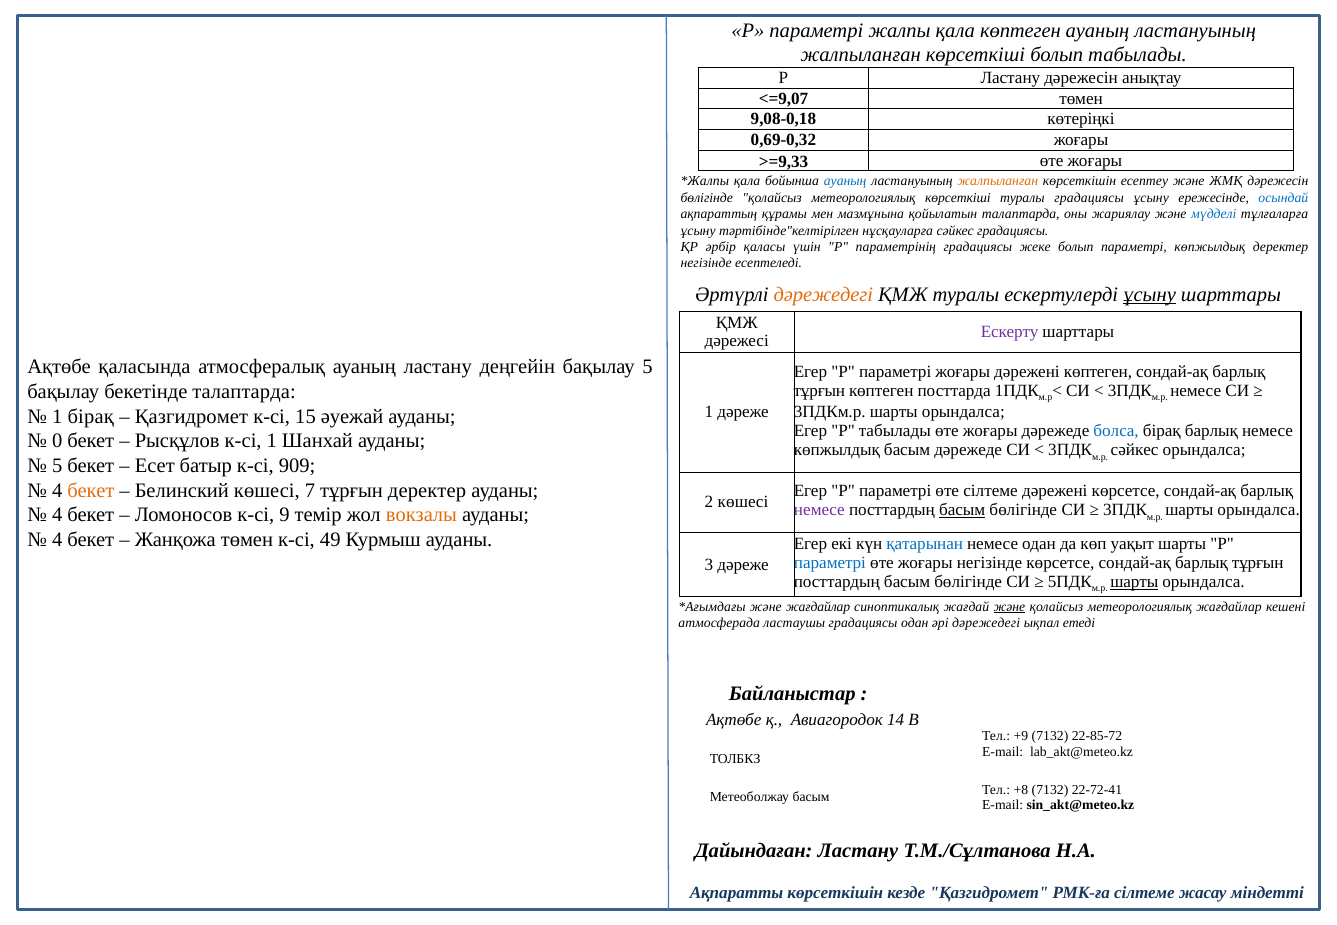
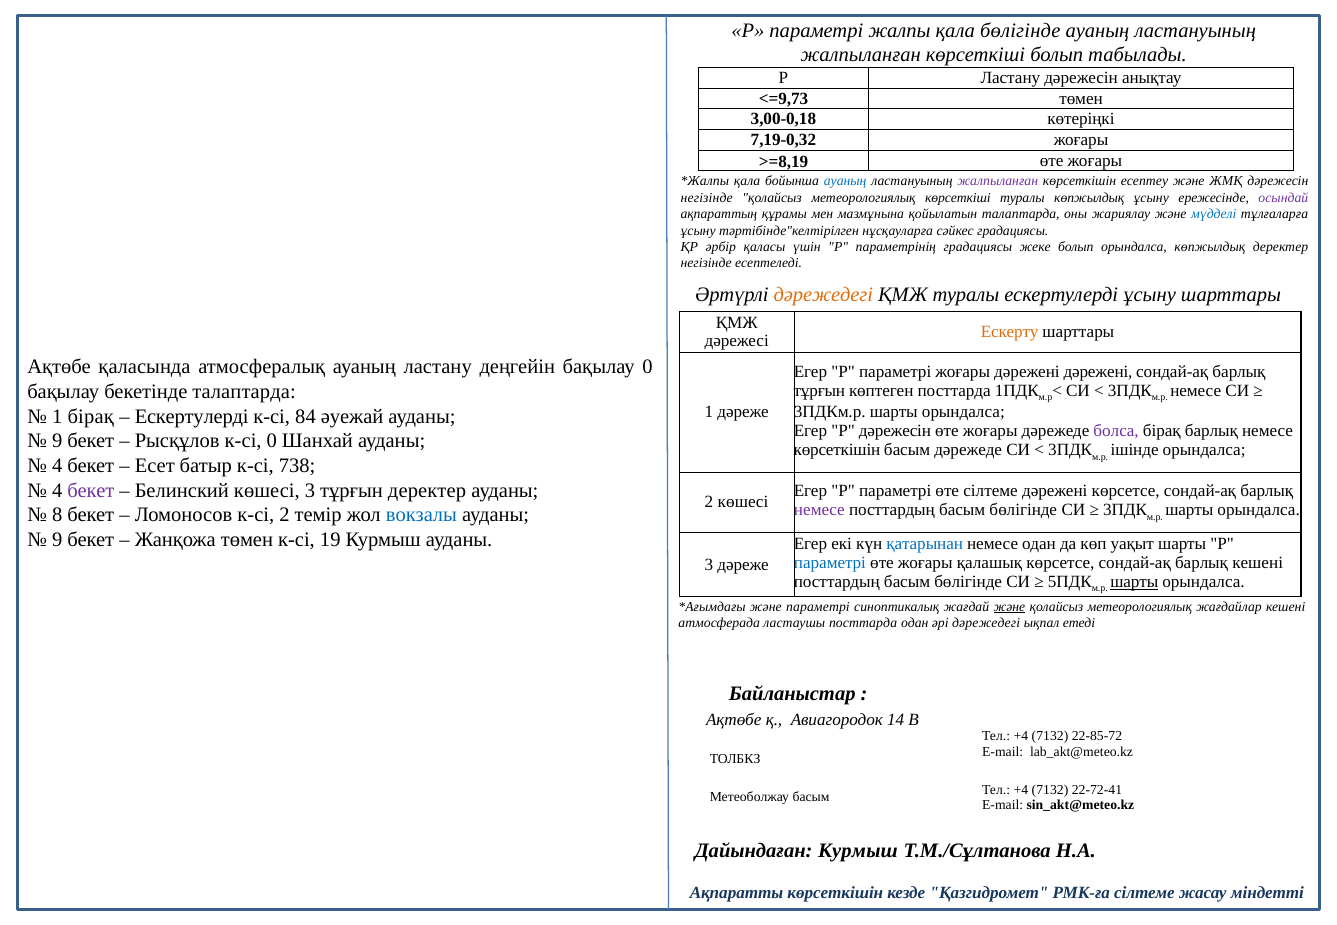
қала көптеген: көптеген -> бөлігінде
<=9,07: <=9,07 -> <=9,73
9,08-0,18: 9,08-0,18 -> 3,00-0,18
0,69-0,32: 0,69-0,32 -> 7,19-0,32
>=9,33: >=9,33 -> >=8,19
жалпыланған at (998, 181) colour: orange -> purple
бөлігінде at (707, 198): бөлігінде -> негізінде
туралы градациясы: градациясы -> көпжылдық
осындай colour: blue -> purple
болып параметрі: параметрі -> орындалса
ұсыну at (1150, 295) underline: present -> none
Ескерту colour: purple -> orange
бақылау 5: 5 -> 0
дәрежені көптеген: көптеген -> дәрежені
Қазгидромет at (191, 417): Қазгидромет -> Ескертулерді
15: 15 -> 84
P табылады: табылады -> дәрежесін
болса colour: blue -> purple
0 at (57, 441): 0 -> 9
к-сі 1: 1 -> 0
көпжылдық at (837, 450): көпжылдық -> көрсеткішін
сәйкес at (1135, 450): сәйкес -> ішінде
5 at (57, 466): 5 -> 4
909: 909 -> 738
бекет at (91, 491) colour: orange -> purple
көшесі 7: 7 -> 3
басым at (962, 511) underline: present -> none
4 at (57, 515): 4 -> 8
к-сі 9: 9 -> 2
вокзалы colour: orange -> blue
4 at (57, 540): 4 -> 9
49: 49 -> 19
жоғары негізінде: негізінде -> қалашық
көрсетсе сондай-ақ барлық тұрғын: тұрғын -> кешені
және жағдайлар: жағдайлар -> параметрі
ластаушы градациясы: градациясы -> посттарда
+9 at (1021, 737): +9 -> +4
+8 at (1021, 790): +8 -> +4
Дайындаған Ластану: Ластану -> Курмыш
